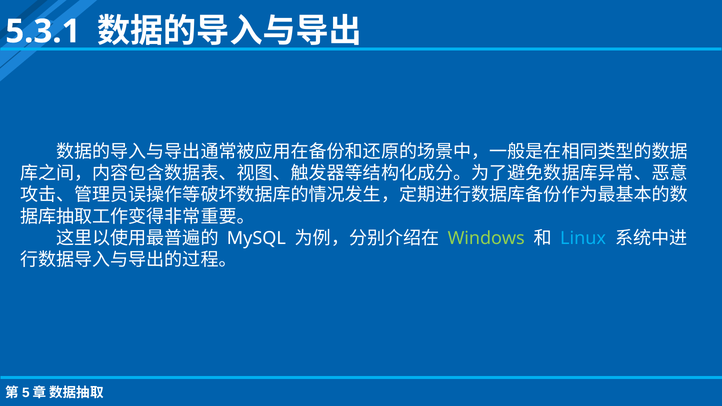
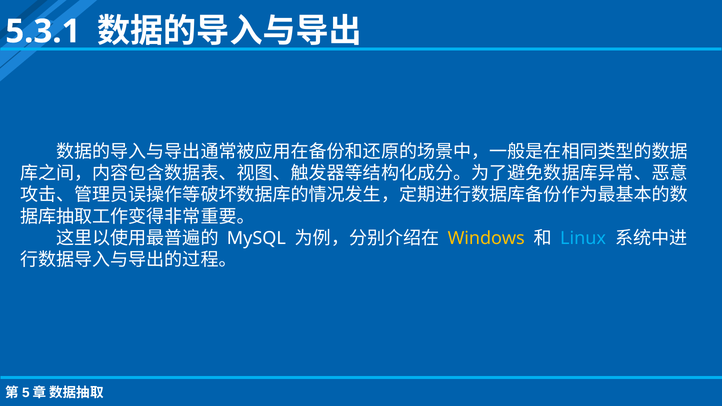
Windows colour: light green -> yellow
